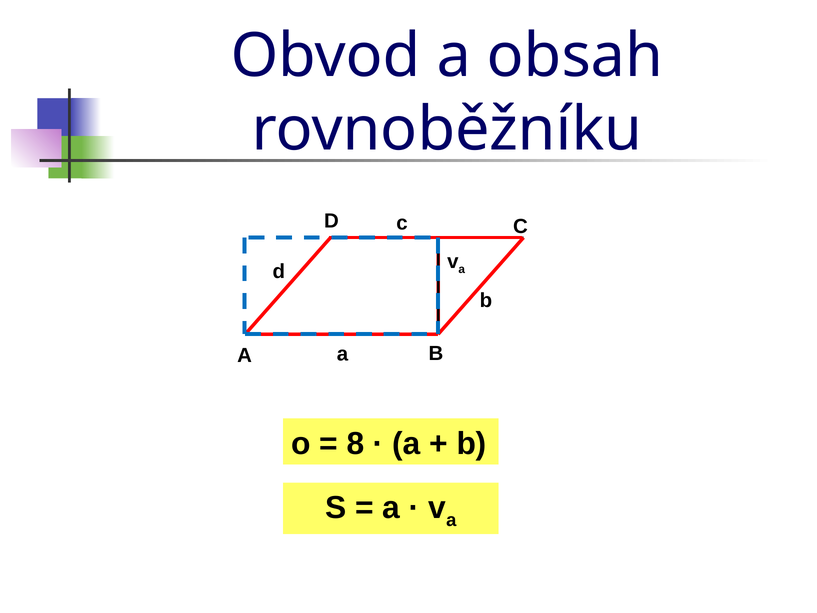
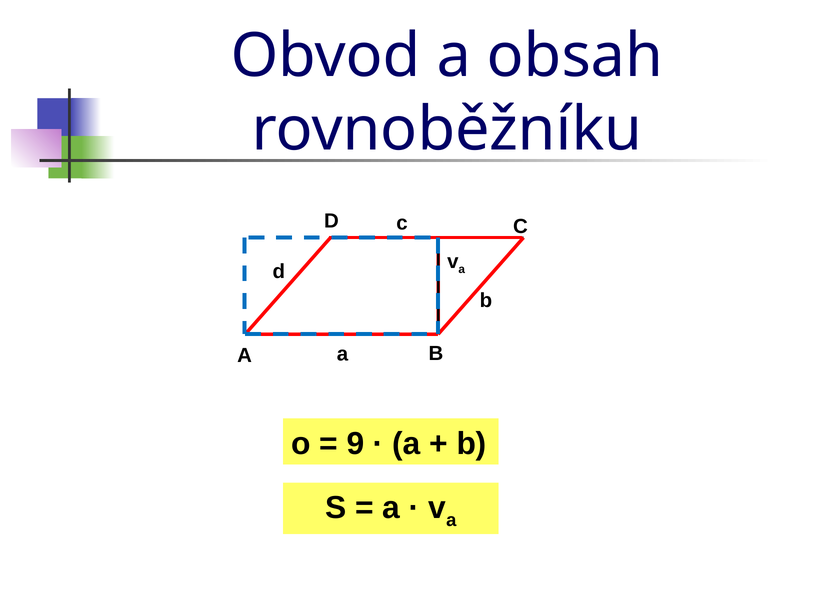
8: 8 -> 9
